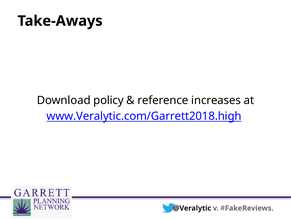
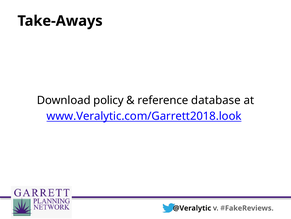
increases: increases -> database
www.Veralytic.com/Garrett2018.high: www.Veralytic.com/Garrett2018.high -> www.Veralytic.com/Garrett2018.look
